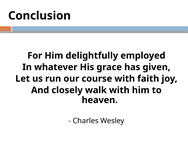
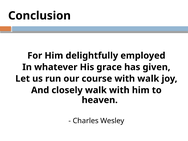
with faith: faith -> walk
